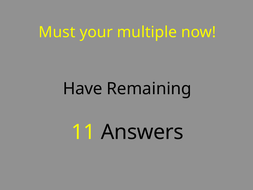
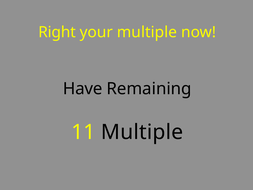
Must: Must -> Right
11 Answers: Answers -> Multiple
